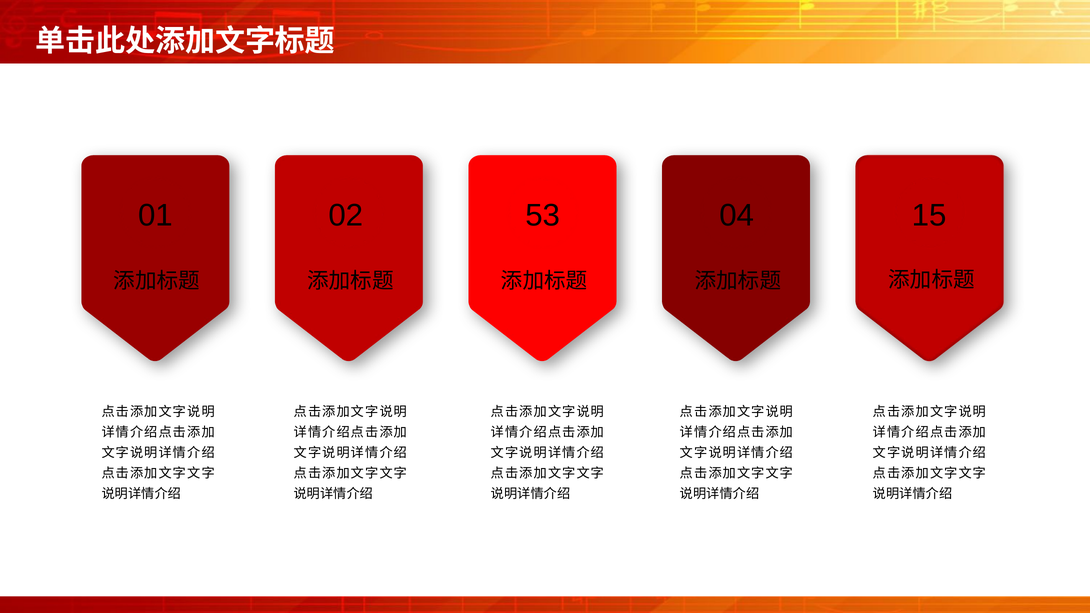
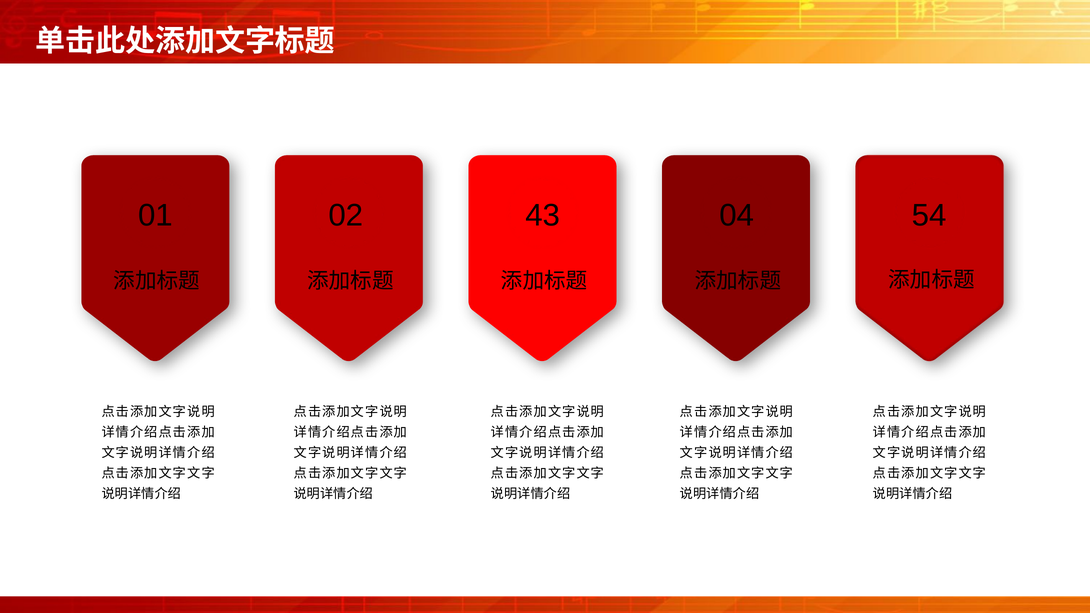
53: 53 -> 43
15: 15 -> 54
